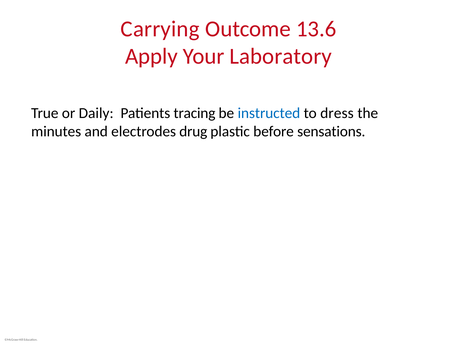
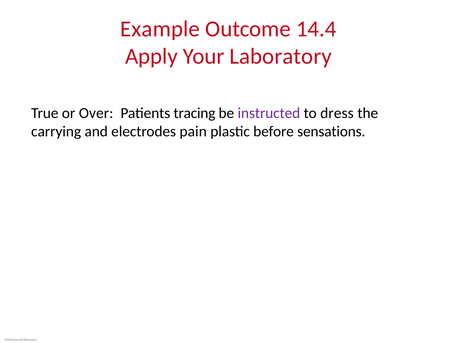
Carrying: Carrying -> Example
13.6: 13.6 -> 14.4
Daily: Daily -> Over
instructed colour: blue -> purple
minutes: minutes -> carrying
drug: drug -> pain
